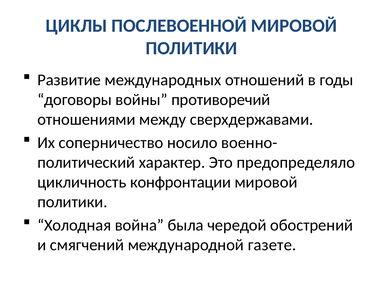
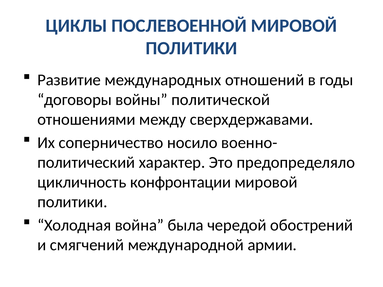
противоречий: противоречий -> политической
газете: газете -> армии
